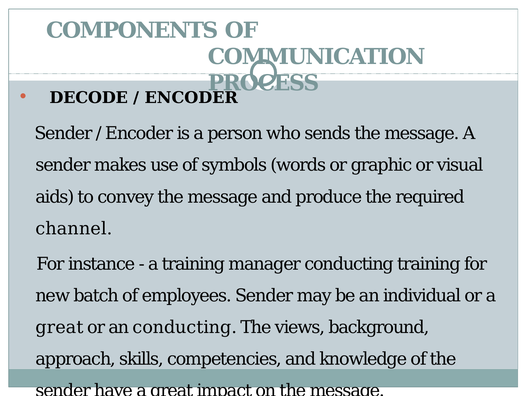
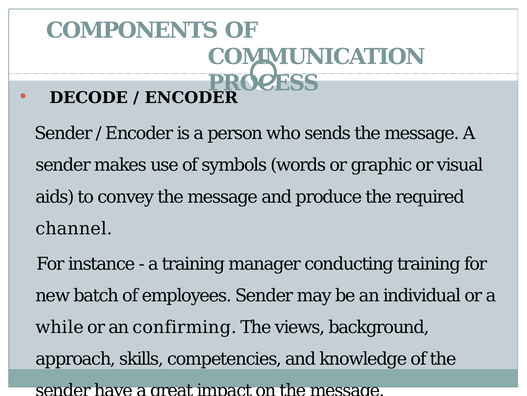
great at (60, 327): great -> while
an conducting: conducting -> confirming
